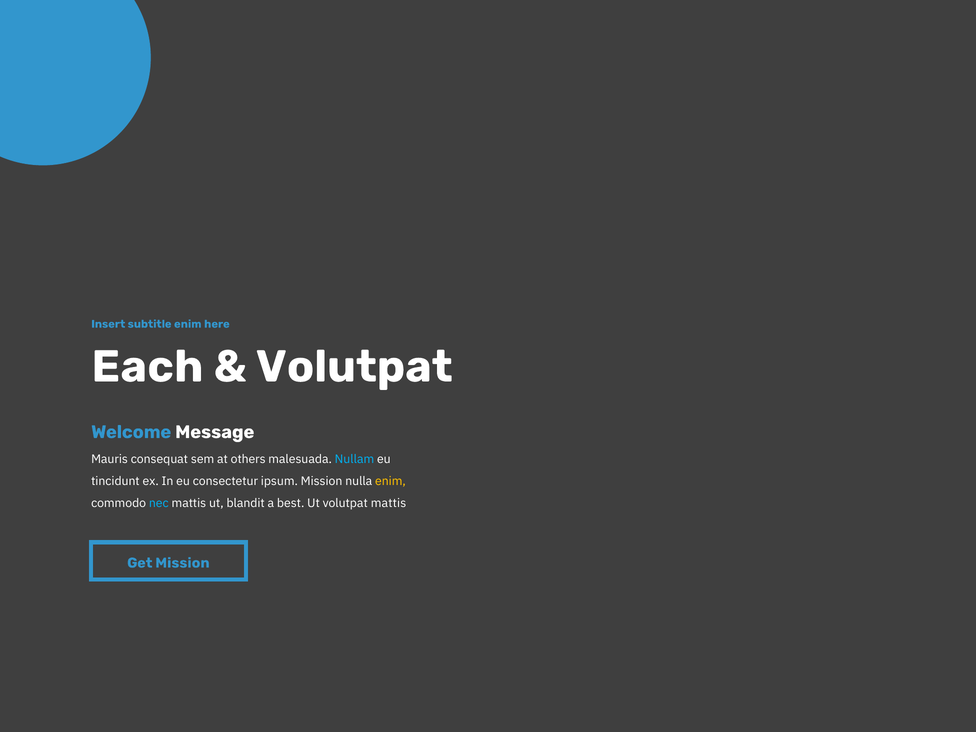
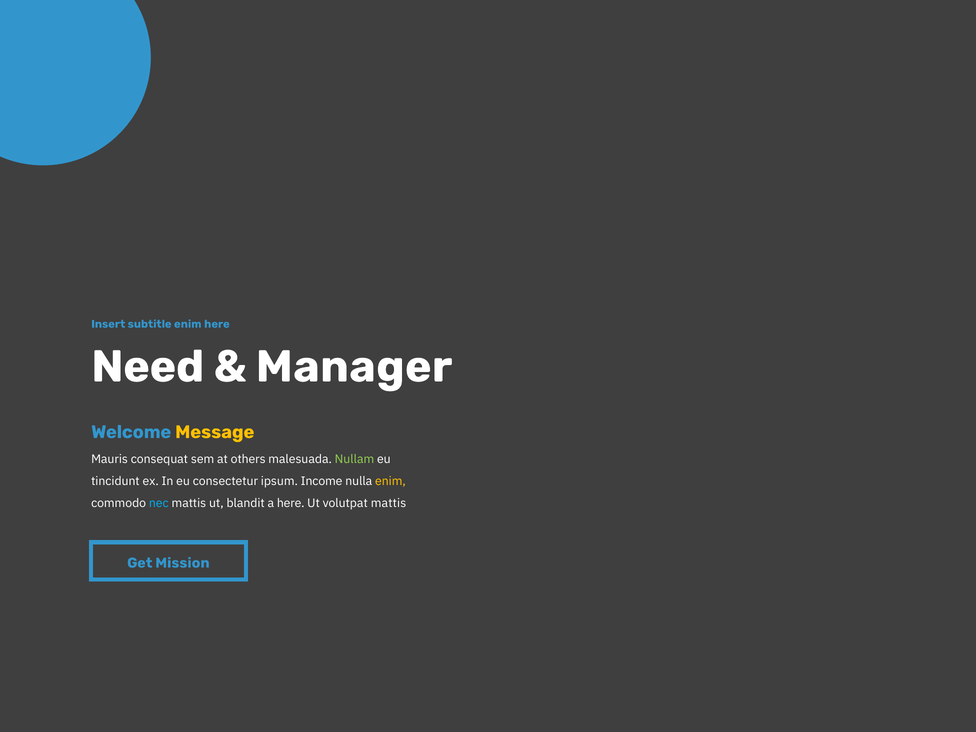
Each: Each -> Need
Volutpat at (354, 367): Volutpat -> Manager
Message colour: white -> yellow
Nullam colour: light blue -> light green
ipsum Mission: Mission -> Income
a best: best -> here
